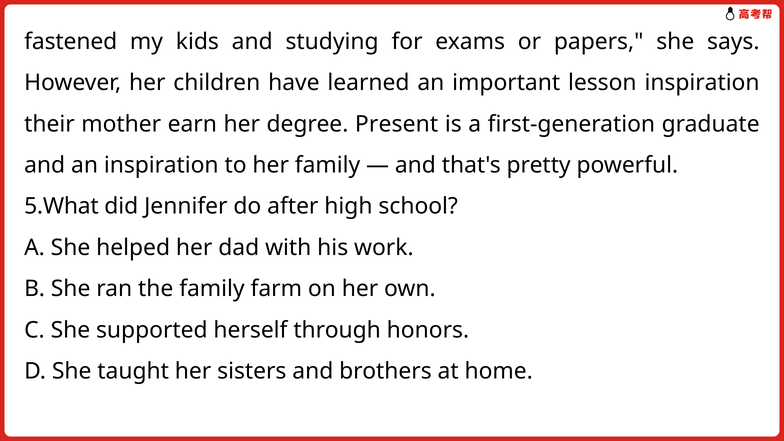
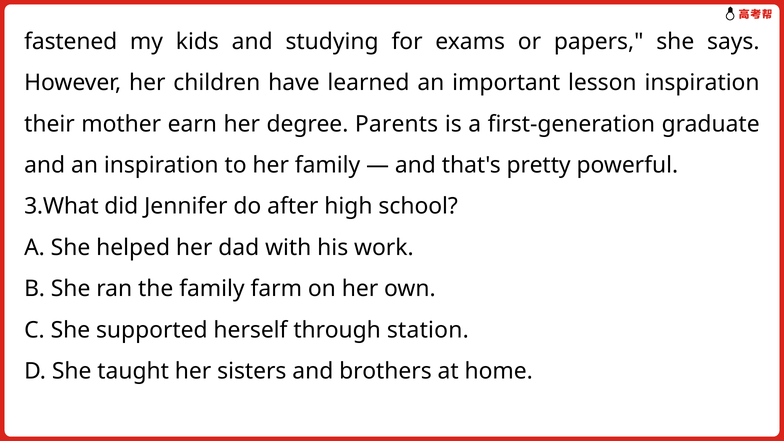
Present: Present -> Parents
5.What: 5.What -> 3.What
honors: honors -> station
